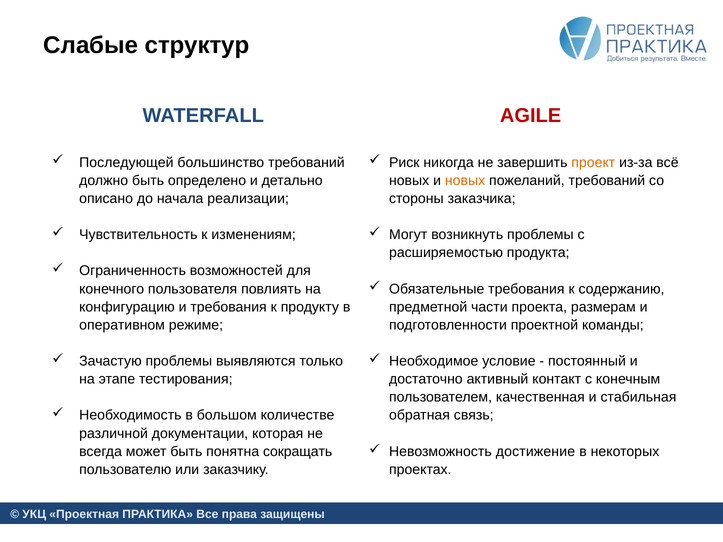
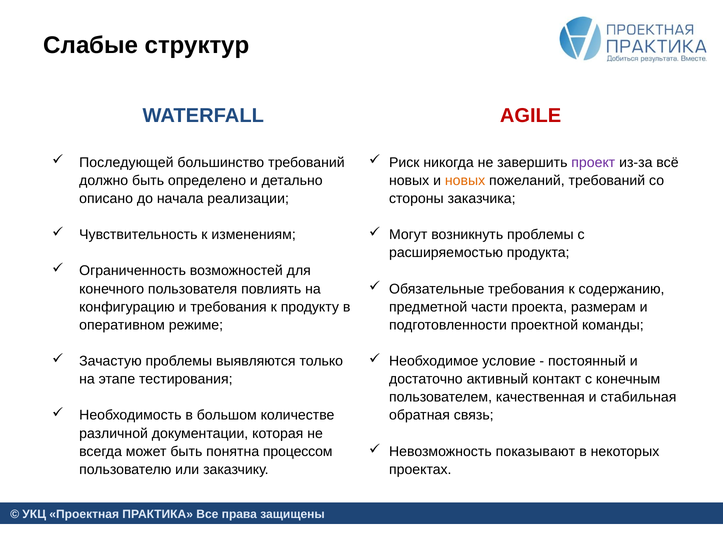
проект colour: orange -> purple
достижение: достижение -> показывают
сокращать: сокращать -> процессом
